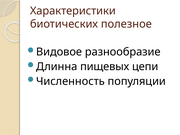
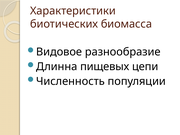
полезное: полезное -> биомасса
